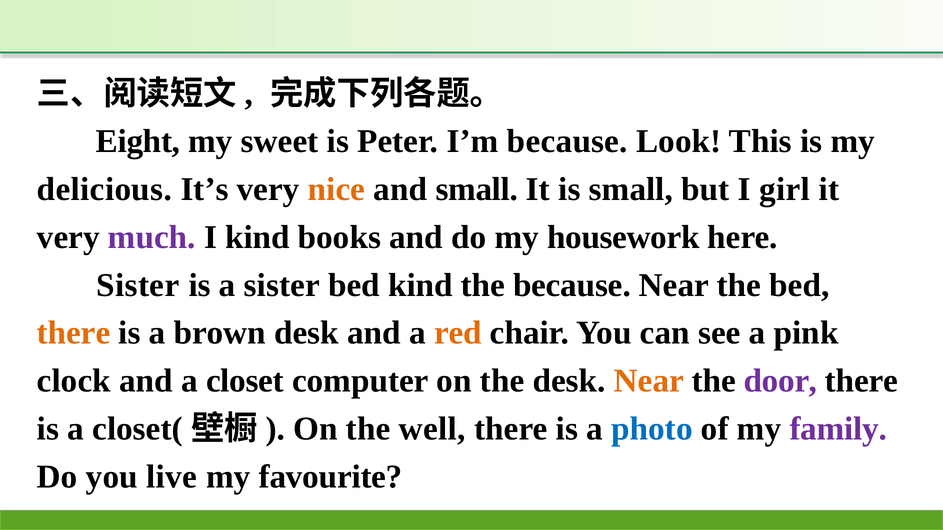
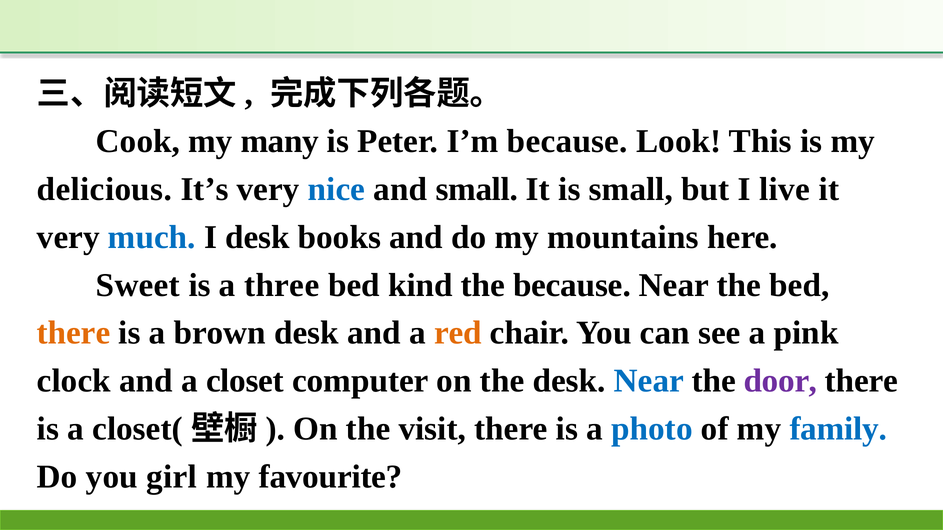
Eight: Eight -> Cook
sweet: sweet -> many
nice colour: orange -> blue
girl: girl -> live
much colour: purple -> blue
I kind: kind -> desk
housework: housework -> mountains
Sister at (138, 285): Sister -> Sweet
a sister: sister -> three
Near at (649, 381) colour: orange -> blue
well: well -> visit
family colour: purple -> blue
live: live -> girl
